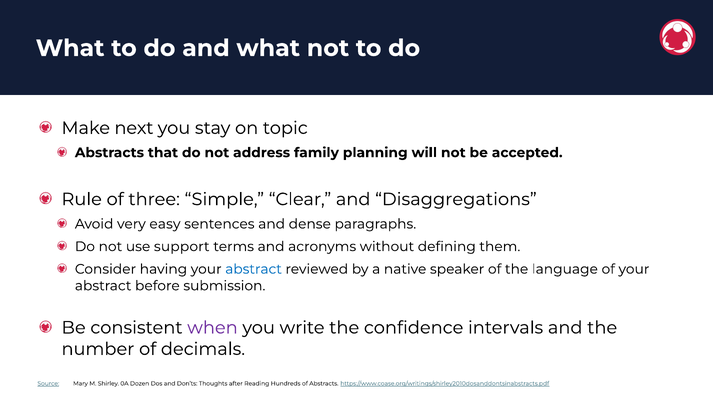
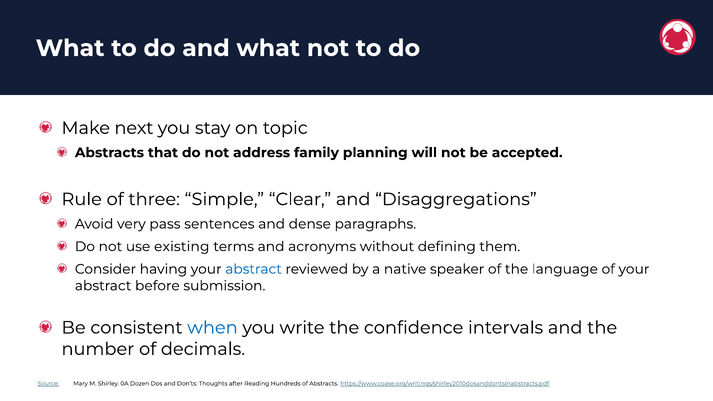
easy: easy -> pass
support: support -> existing
when colour: purple -> blue
